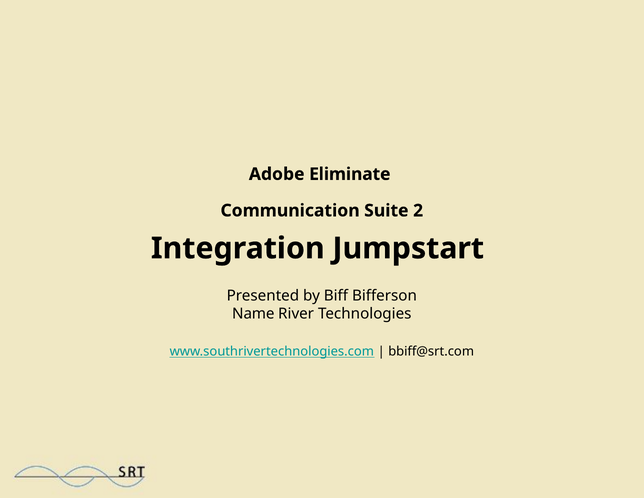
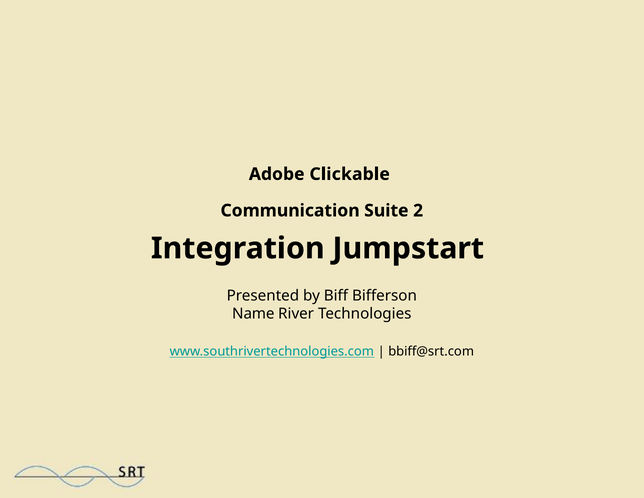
Eliminate: Eliminate -> Clickable
